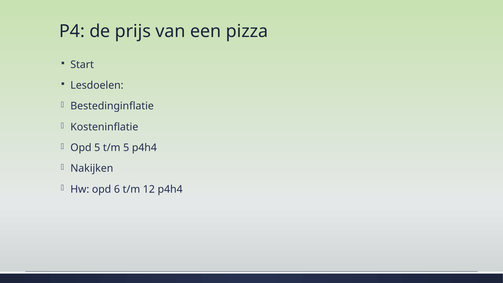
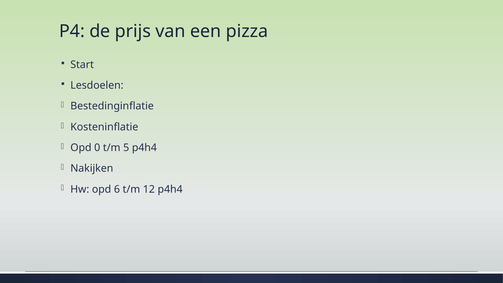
Opd 5: 5 -> 0
